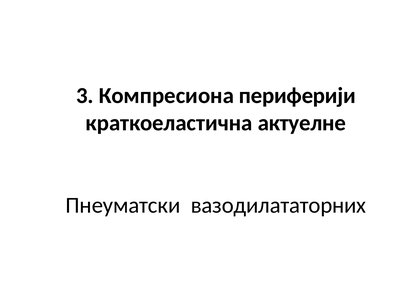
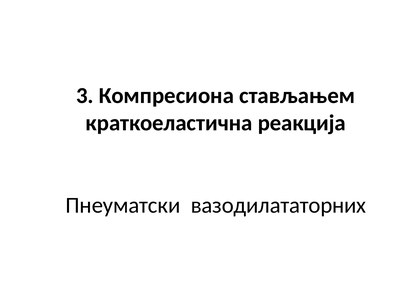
периферији: периферији -> стављањем
актуелне: актуелне -> реакција
